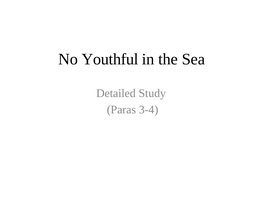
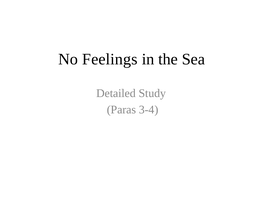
Youthful: Youthful -> Feelings
